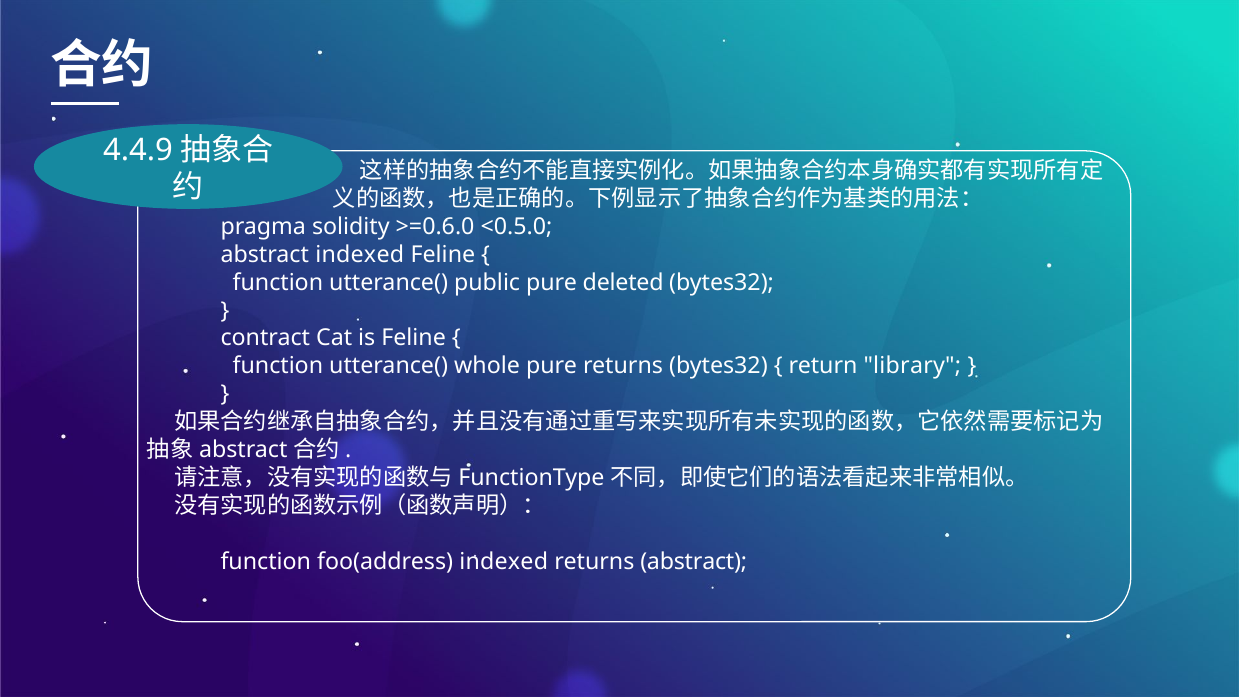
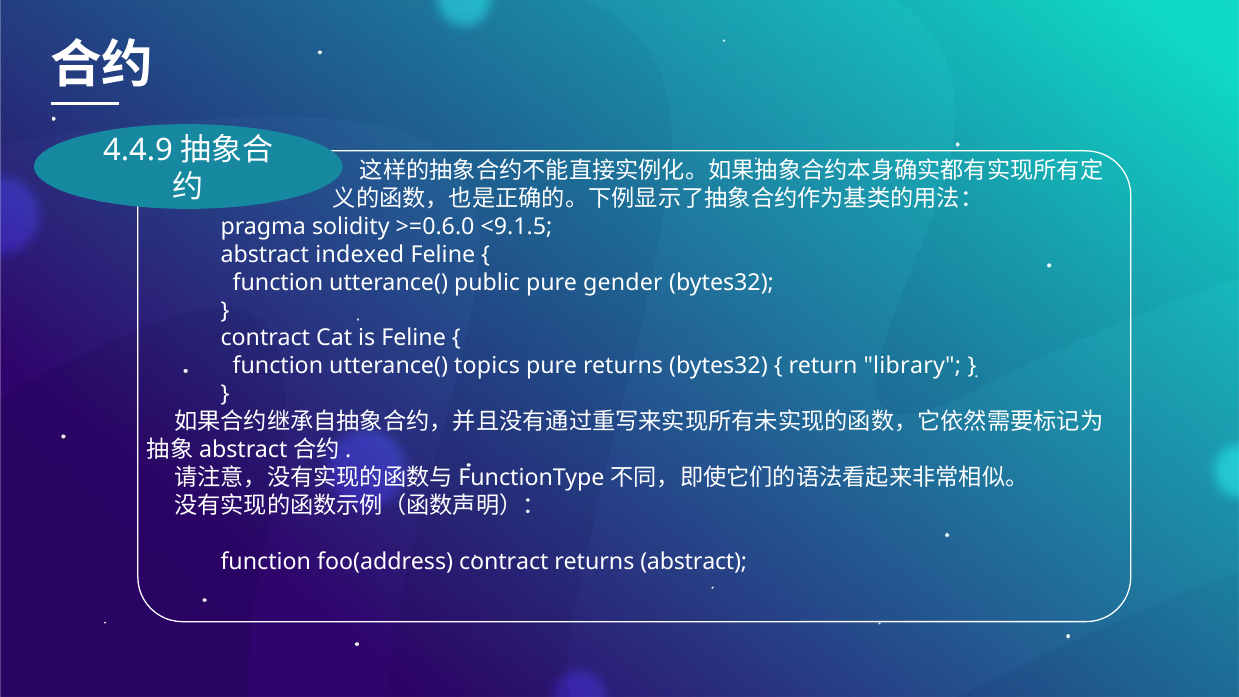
<0.5.0: <0.5.0 -> <9.1.5
deleted: deleted -> gender
whole: whole -> topics
foo(address indexed: indexed -> contract
